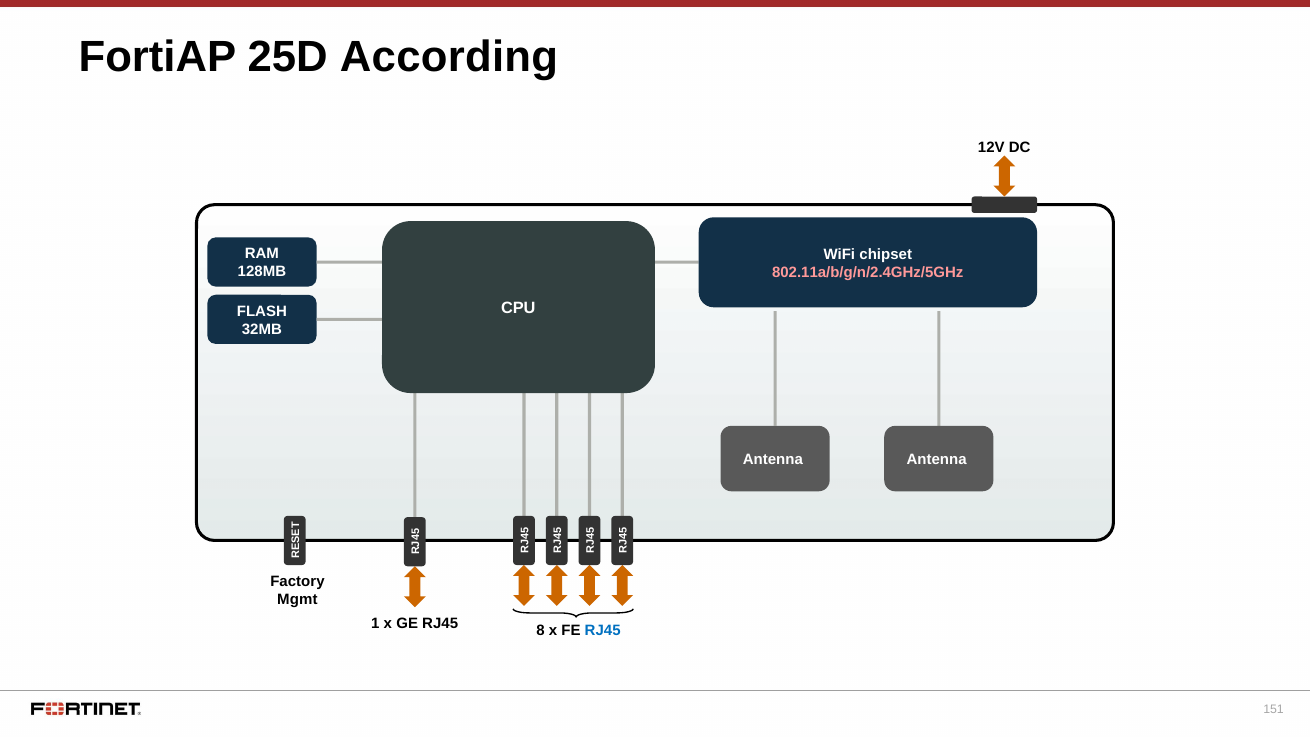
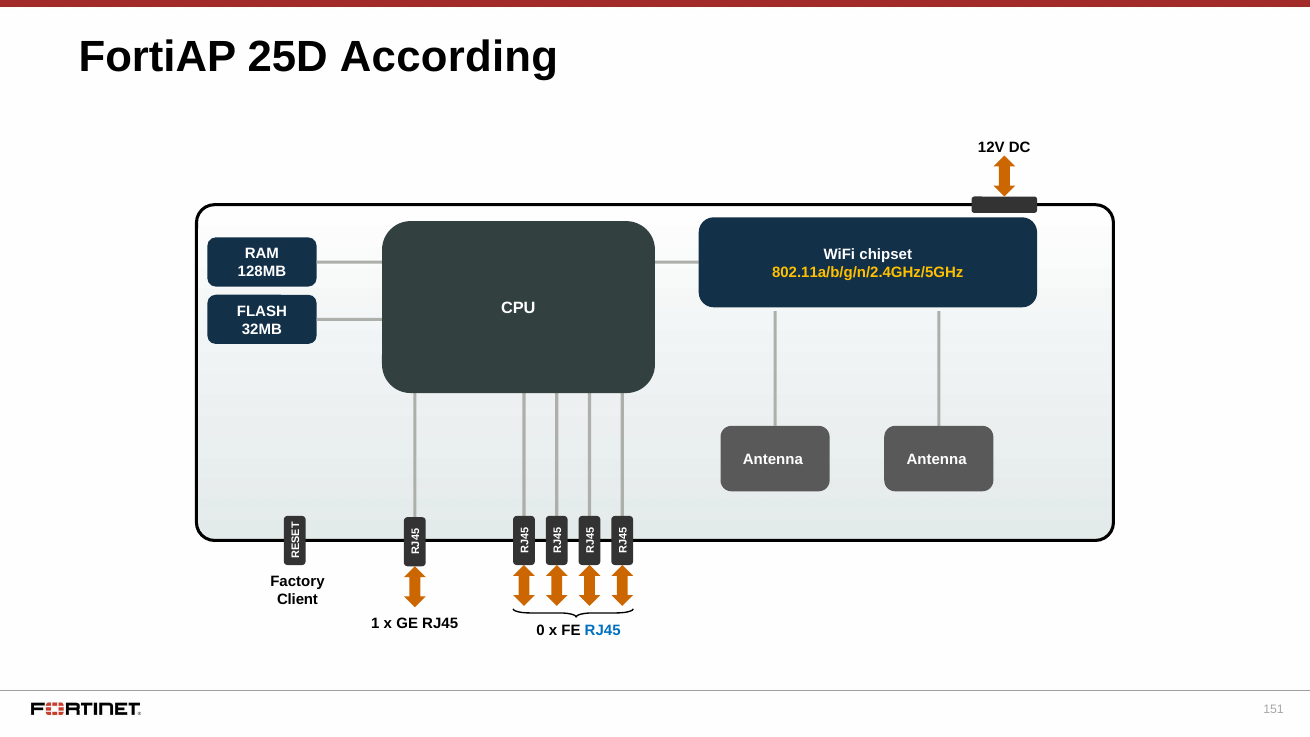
802.11a/b/g/n/2.4GHz/5GHz colour: pink -> yellow
Mgmt: Mgmt -> Client
8: 8 -> 0
